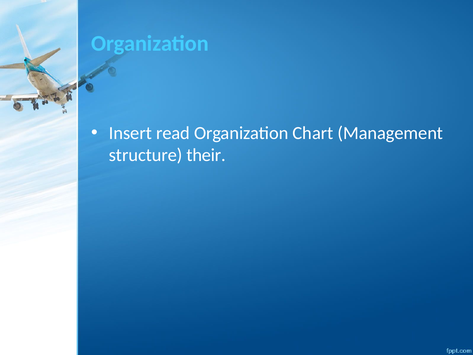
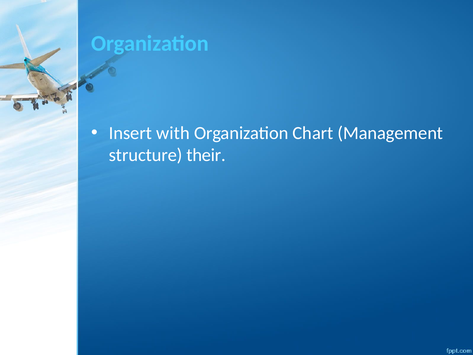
read: read -> with
